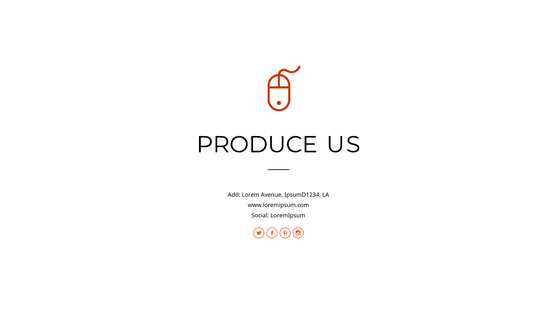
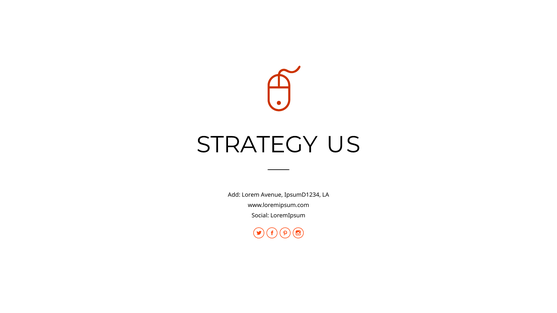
PRODUCE: PRODUCE -> STRATEGY
